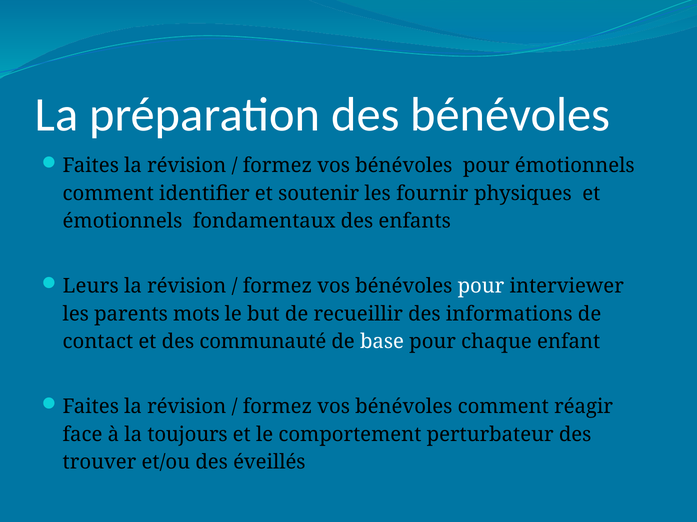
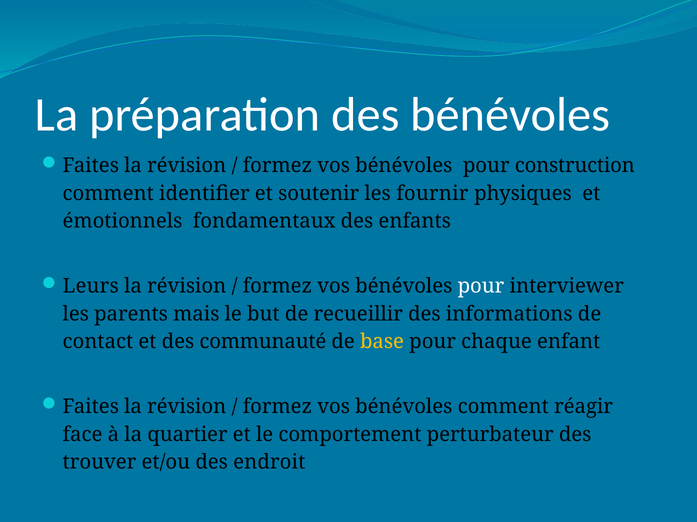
pour émotionnels: émotionnels -> construction
mots: mots -> mais
base colour: white -> yellow
toujours: toujours -> quartier
éveillés: éveillés -> endroit
